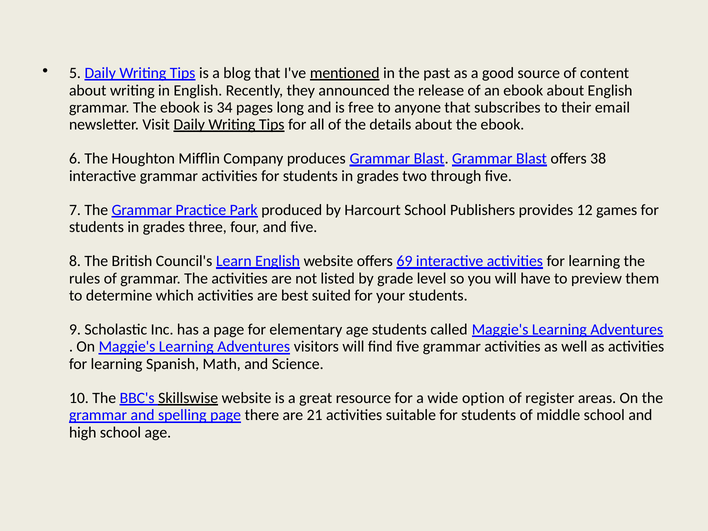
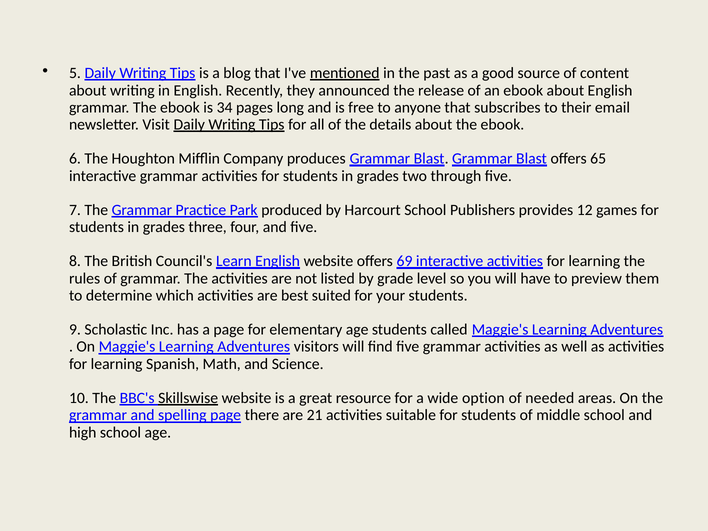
38: 38 -> 65
register: register -> needed
